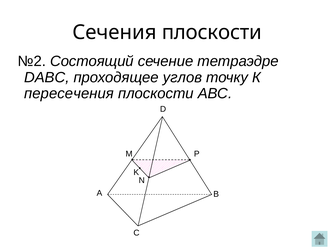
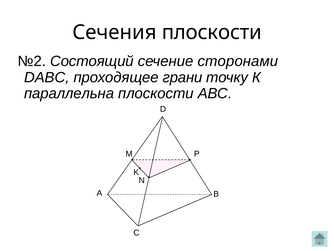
тетраэдре: тетраэдре -> сторонами
углов: углов -> грани
пересечения: пересечения -> параллельна
